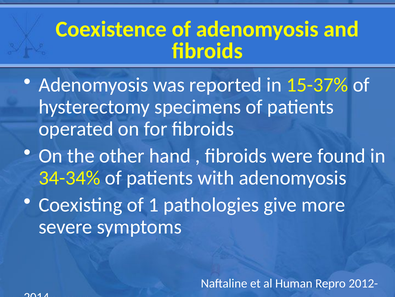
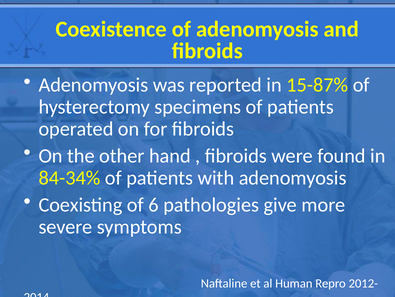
15-37%: 15-37% -> 15-87%
34-34%: 34-34% -> 84-34%
1: 1 -> 6
